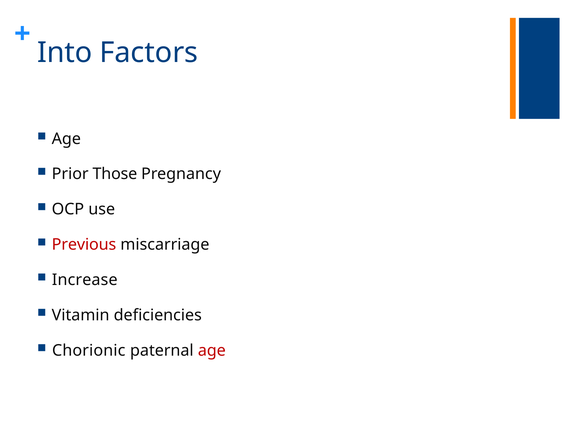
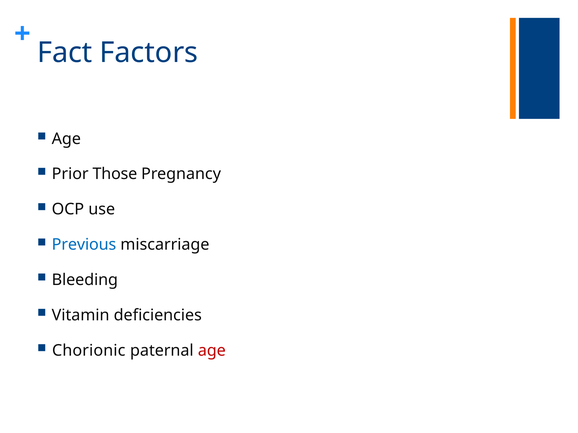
Into: Into -> Fact
Previous colour: red -> blue
Increase: Increase -> Bleeding
